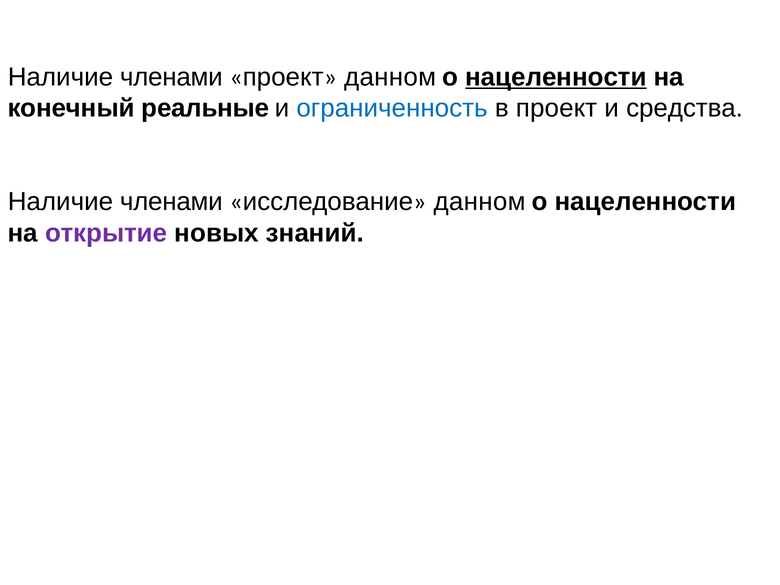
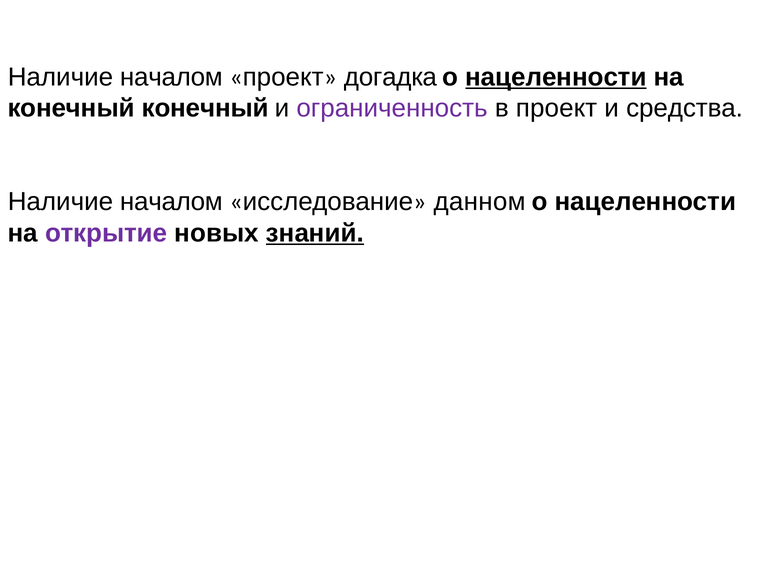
членами at (171, 77): членами -> началом
проект данном: данном -> догадка
конечный реальные: реальные -> конечный
ограниченность colour: blue -> purple
членами at (171, 202): членами -> началом
знаний underline: none -> present
